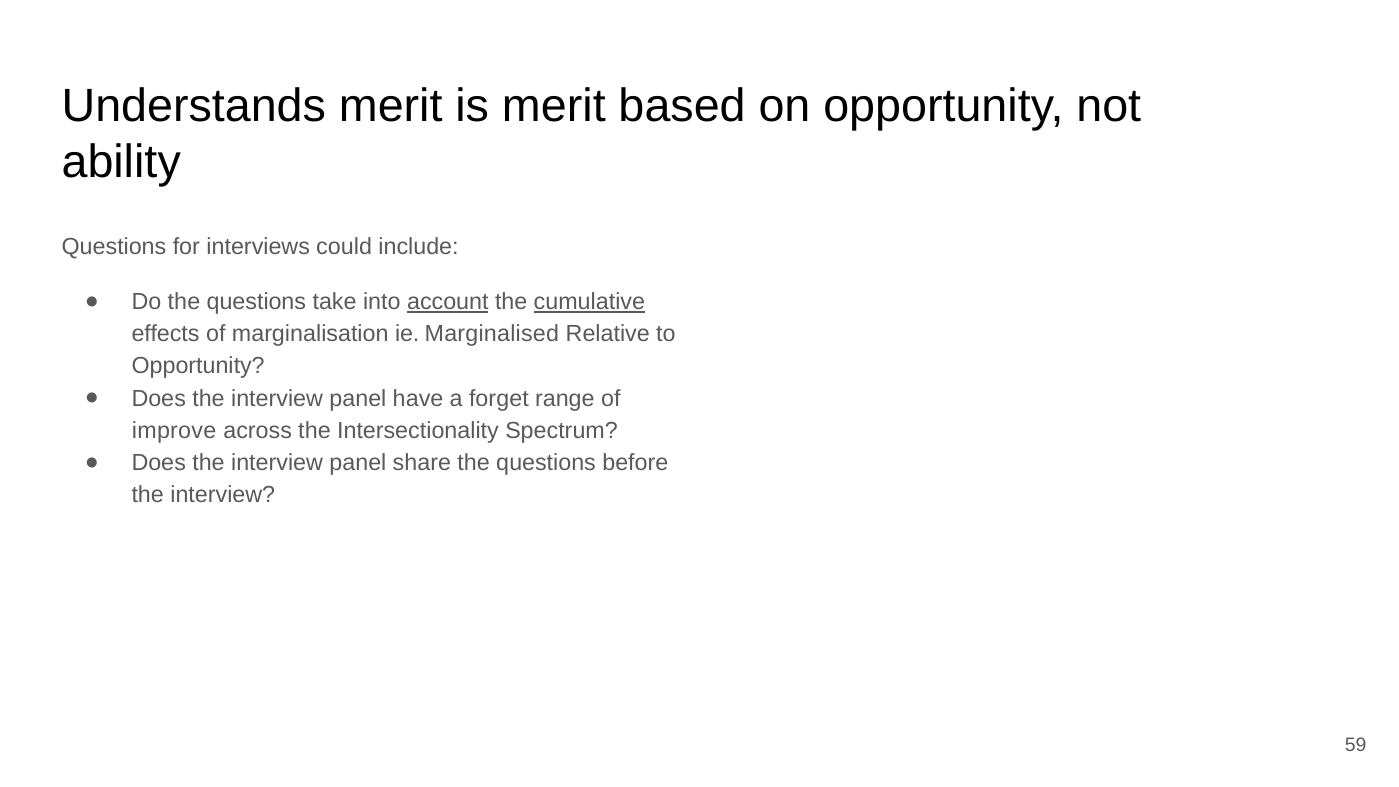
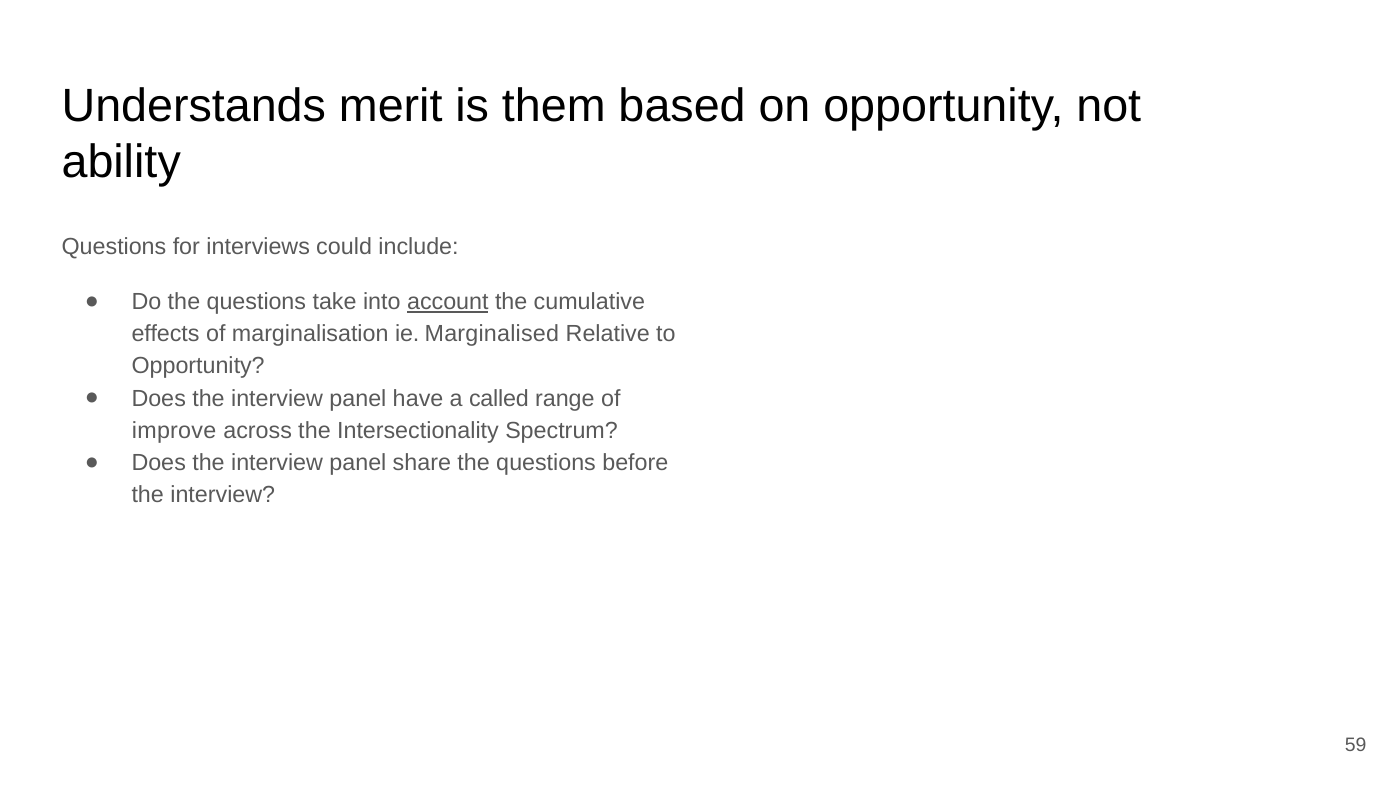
is merit: merit -> them
cumulative underline: present -> none
forget: forget -> called
